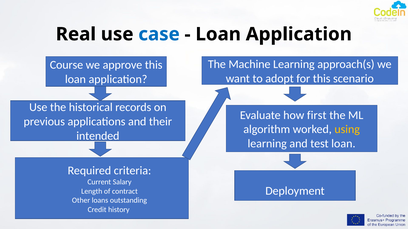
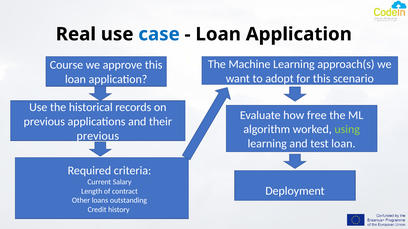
first: first -> free
using colour: yellow -> light green
intended at (98, 136): intended -> previous
